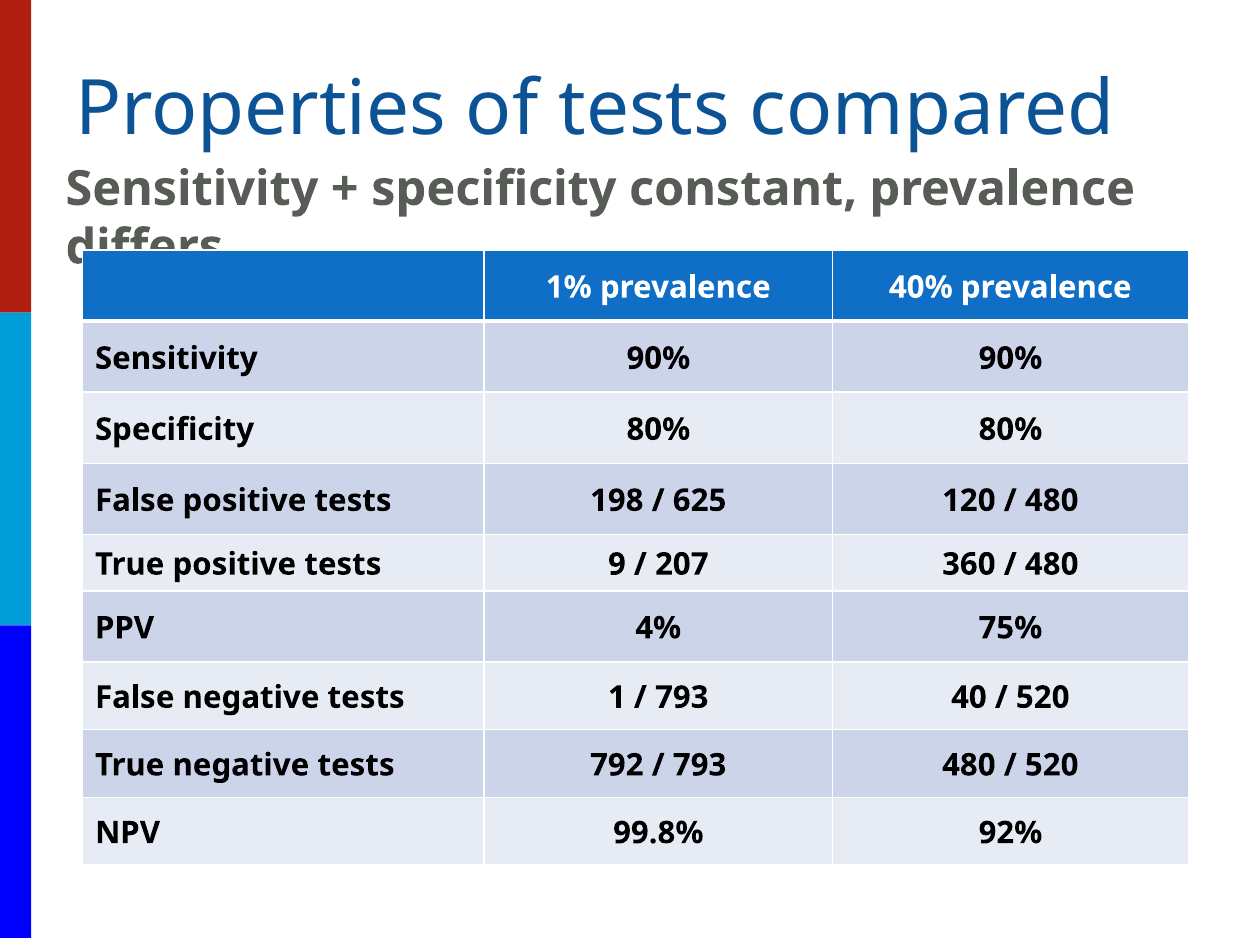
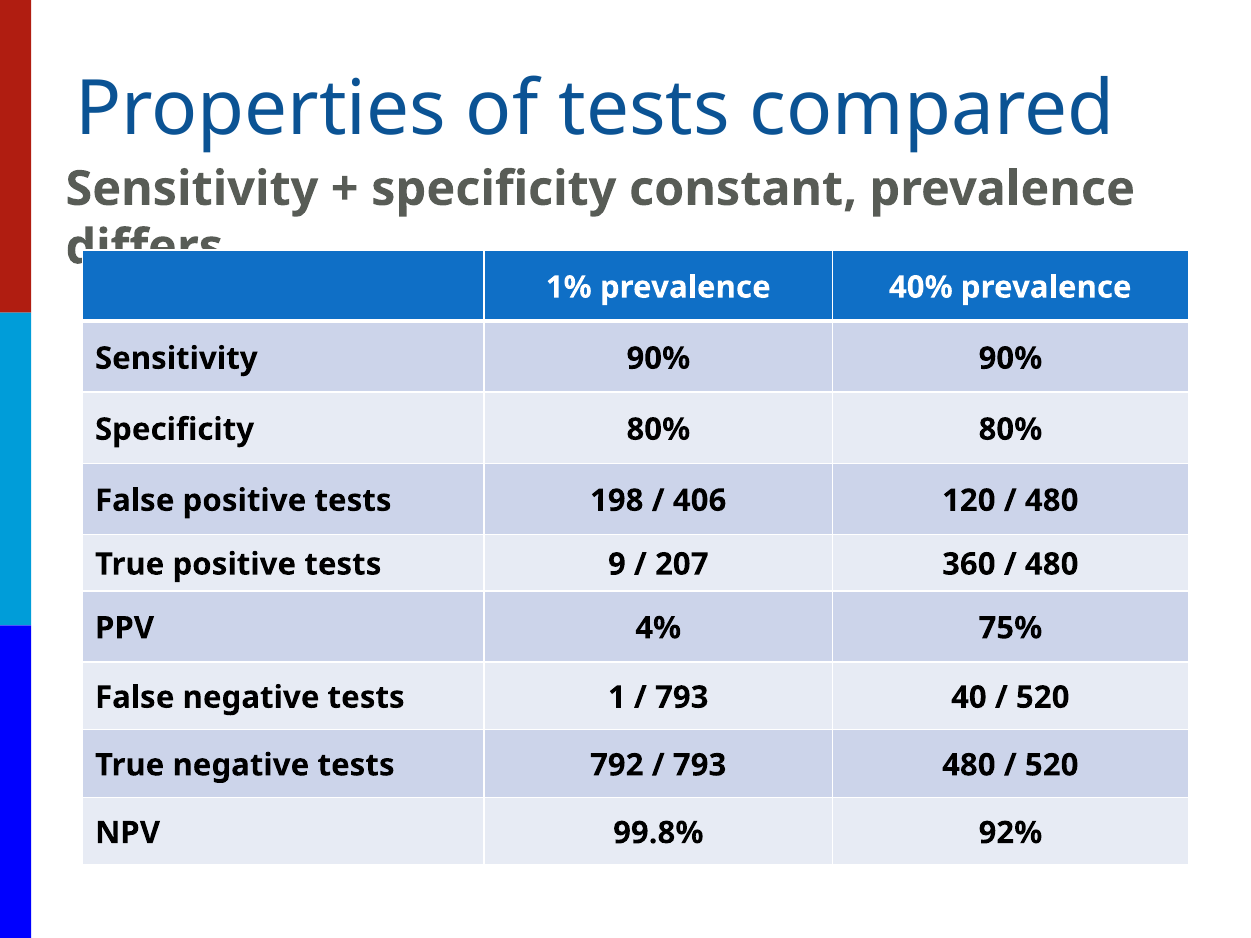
625: 625 -> 406
